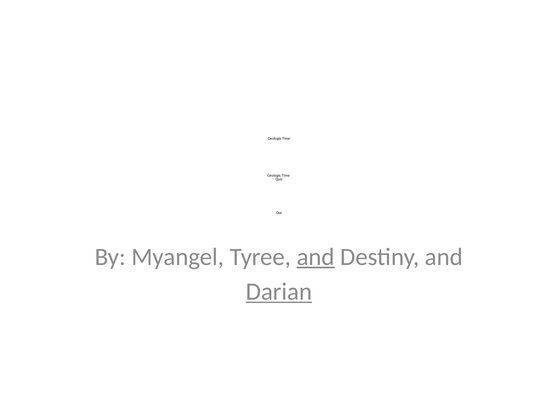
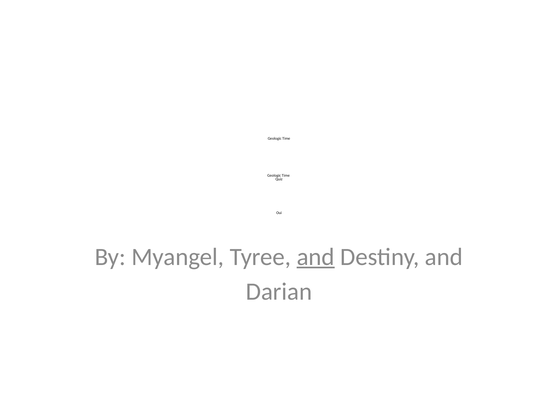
Darian underline: present -> none
